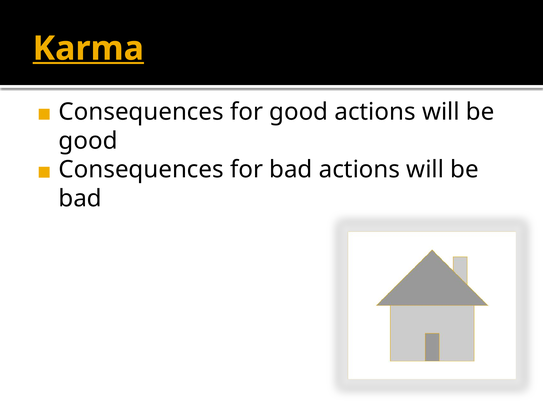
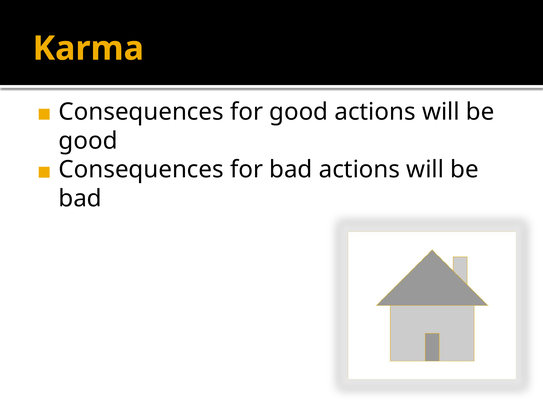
Karma underline: present -> none
